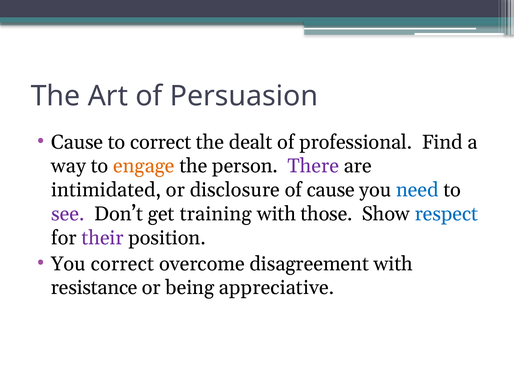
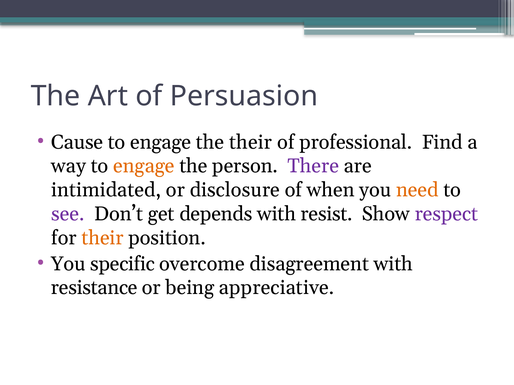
correct at (161, 142): correct -> engage
the dealt: dealt -> their
of cause: cause -> when
need colour: blue -> orange
training: training -> depends
those: those -> resist
respect colour: blue -> purple
their at (103, 238) colour: purple -> orange
You correct: correct -> specific
